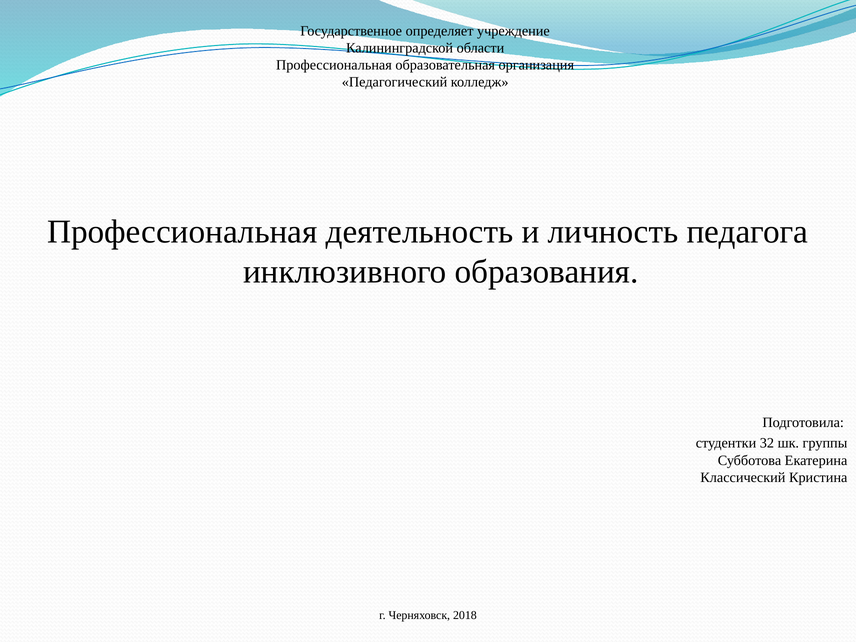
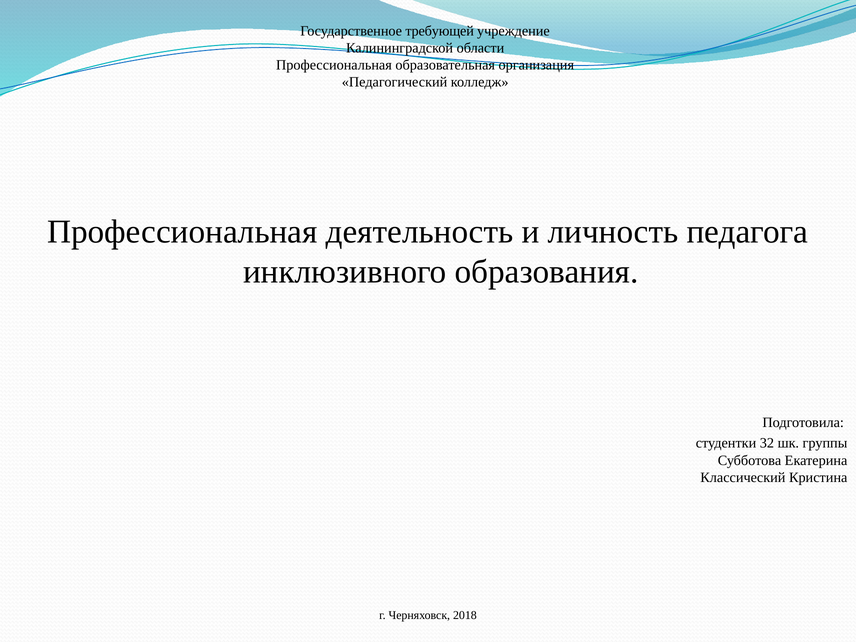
определяет: определяет -> требующей
